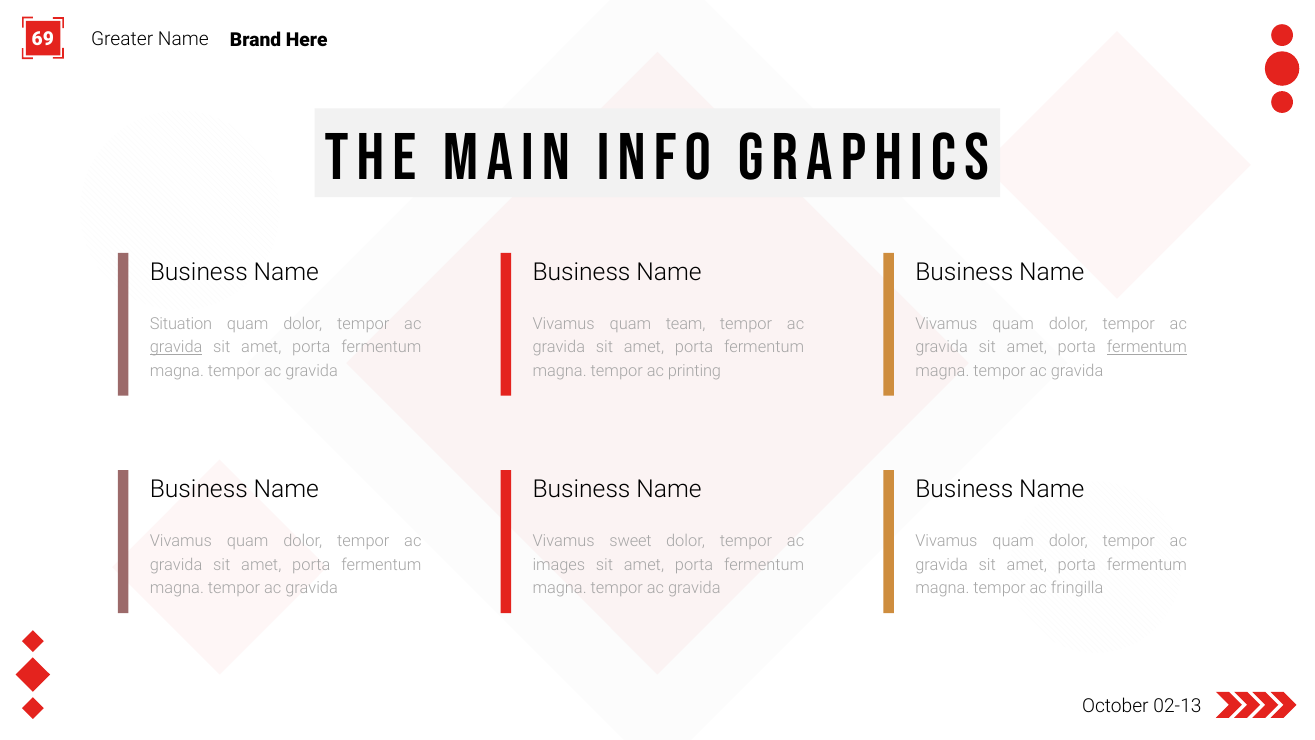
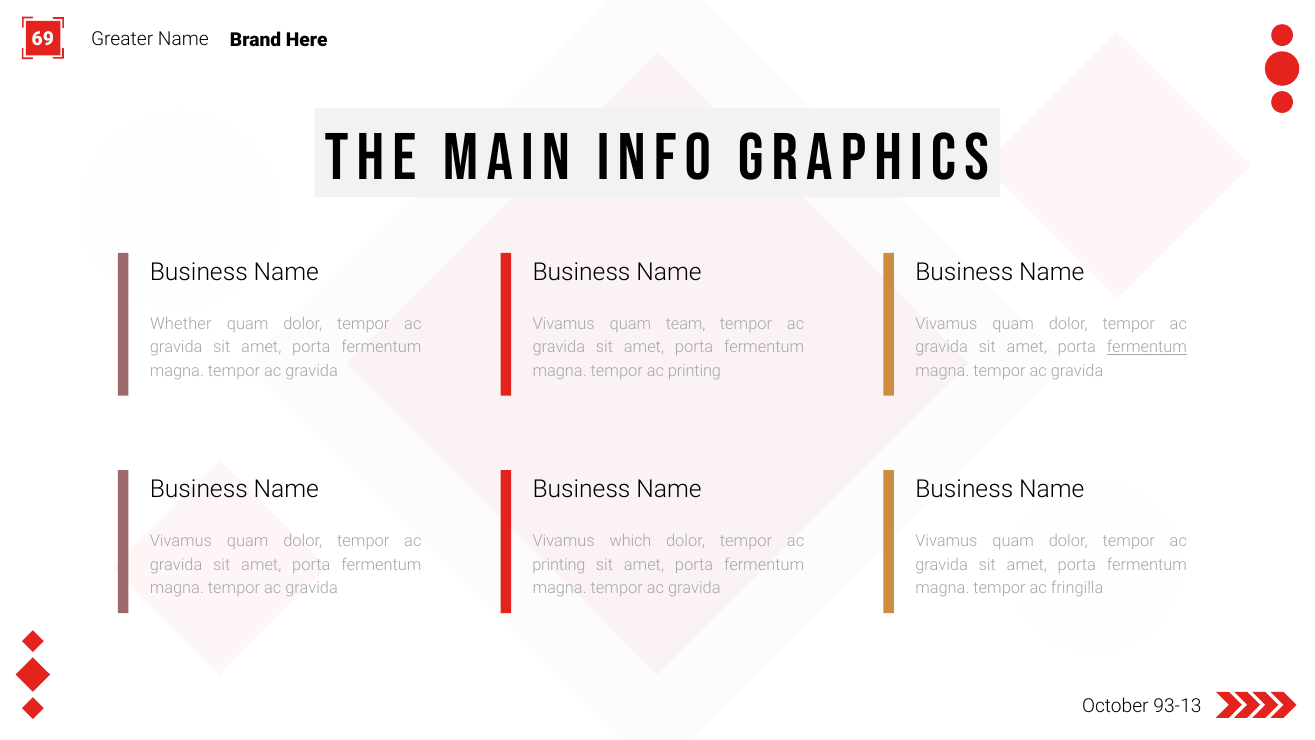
Situation: Situation -> Whether
gravida at (176, 347) underline: present -> none
sweet: sweet -> which
images at (559, 565): images -> printing
02-13: 02-13 -> 93-13
